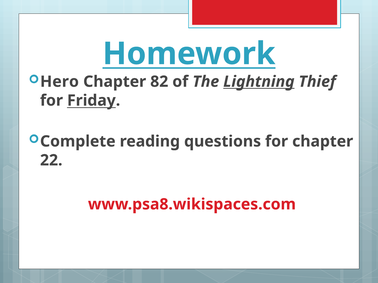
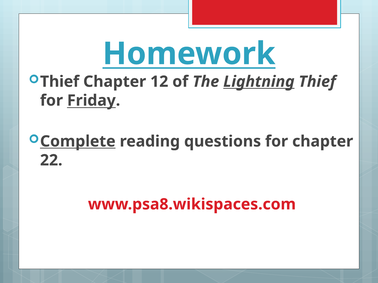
Hero at (59, 82): Hero -> Thief
82: 82 -> 12
Complete underline: none -> present
